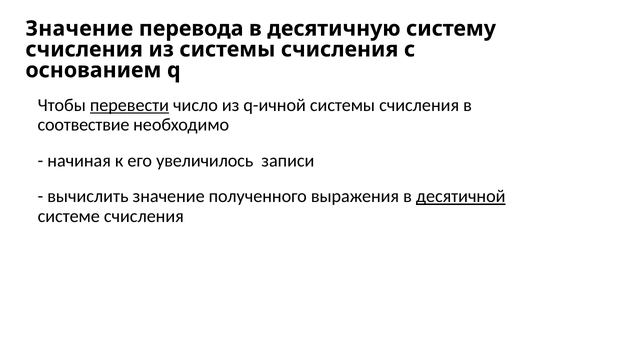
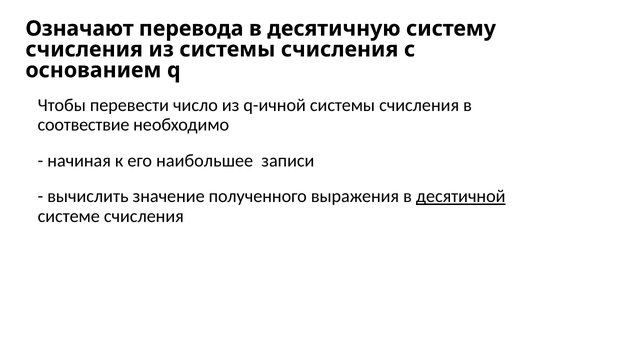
Значение at (79, 29): Значение -> Означают
перевести underline: present -> none
увеличилось: увеличилось -> наибольшее
